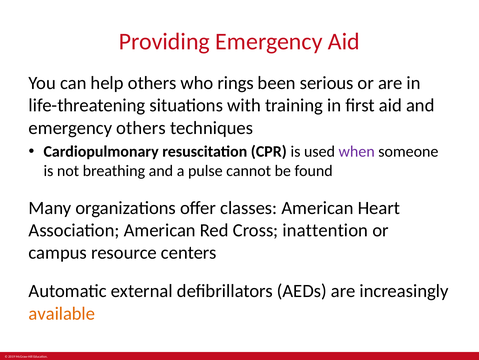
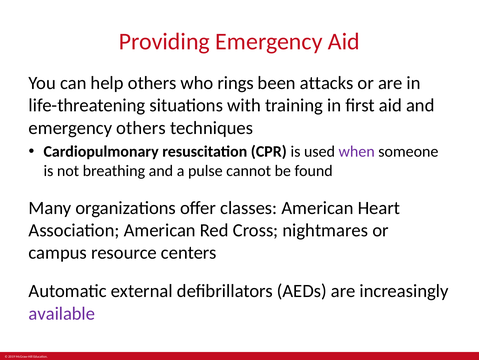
serious: serious -> attacks
inattention: inattention -> nightmares
available colour: orange -> purple
